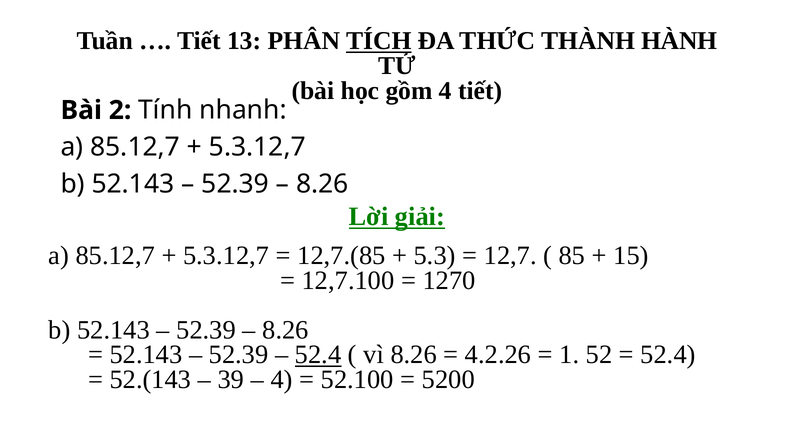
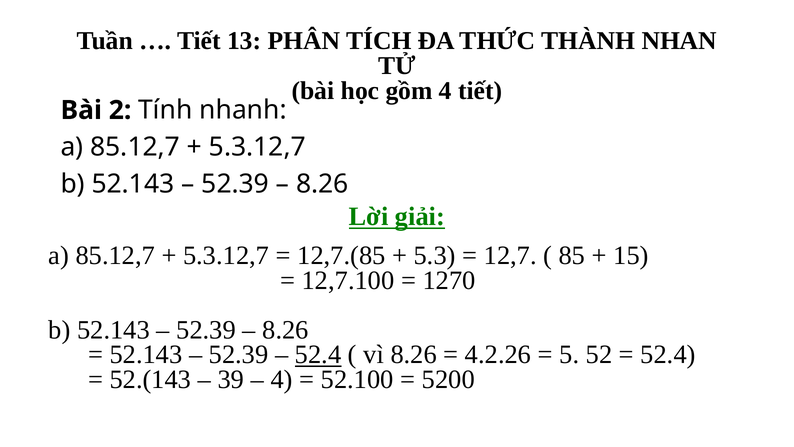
TÍCH underline: present -> none
HÀNH: HÀNH -> NHAN
1: 1 -> 5
